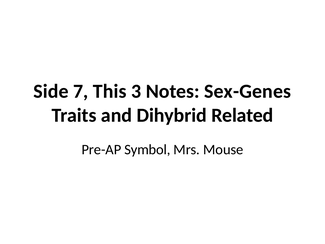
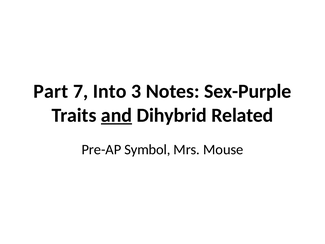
Side: Side -> Part
This: This -> Into
Sex-Genes: Sex-Genes -> Sex-Purple
and underline: none -> present
